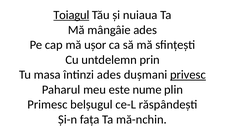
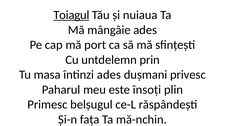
ușor: ușor -> port
privesc underline: present -> none
nume: nume -> însoți
